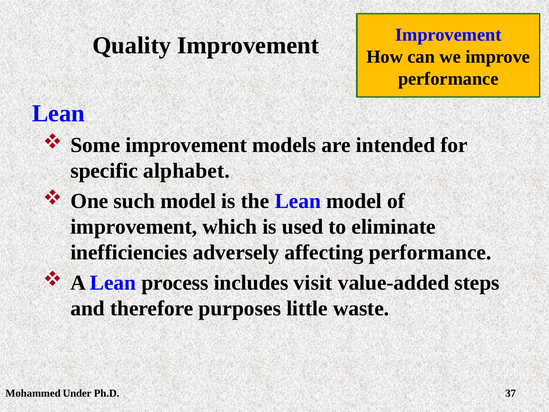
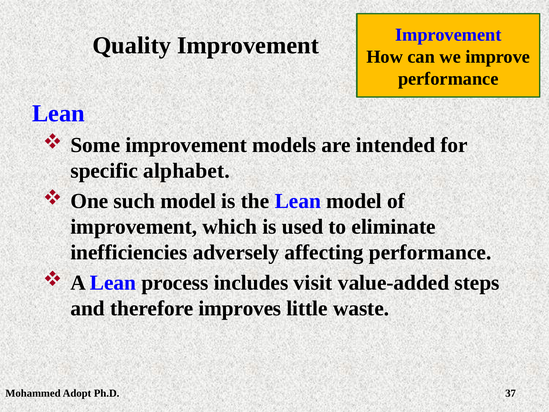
purposes: purposes -> improves
Under: Under -> Adopt
